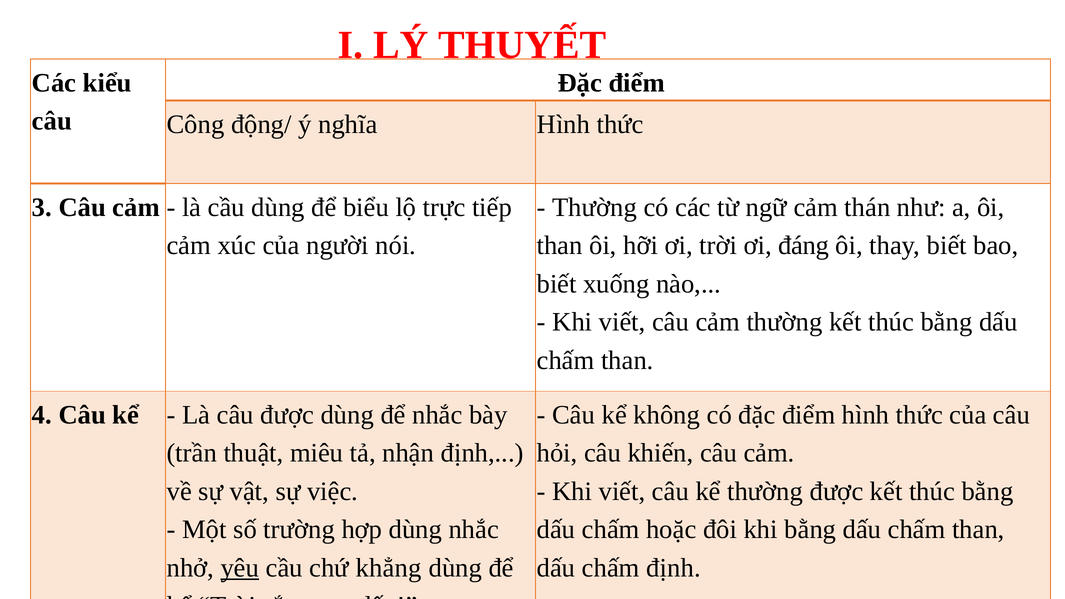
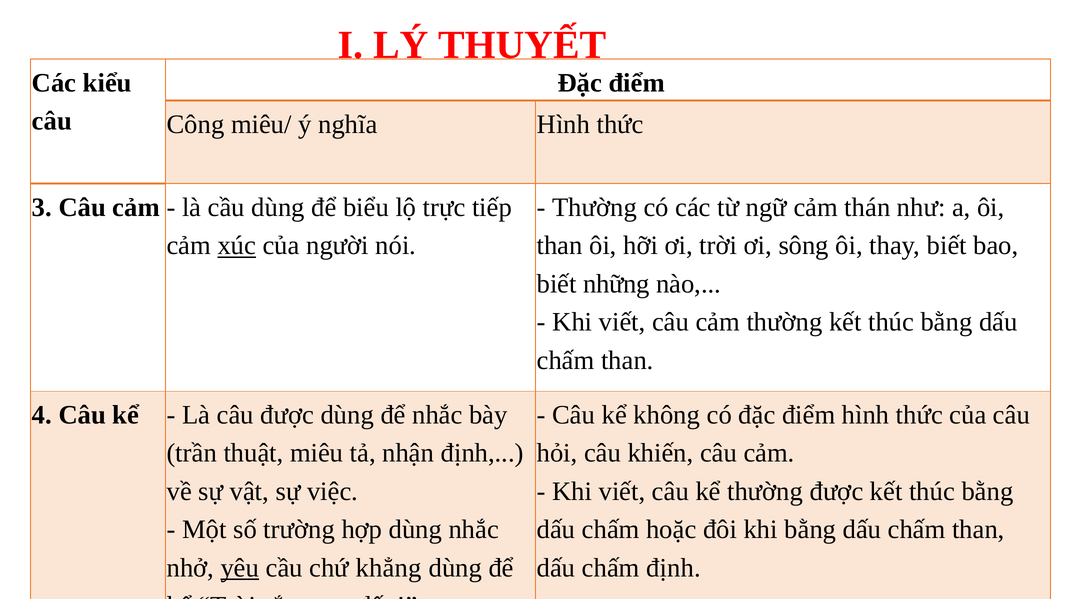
động/: động/ -> miêu/
xúc underline: none -> present
đáng: đáng -> sông
xuống: xuống -> những
